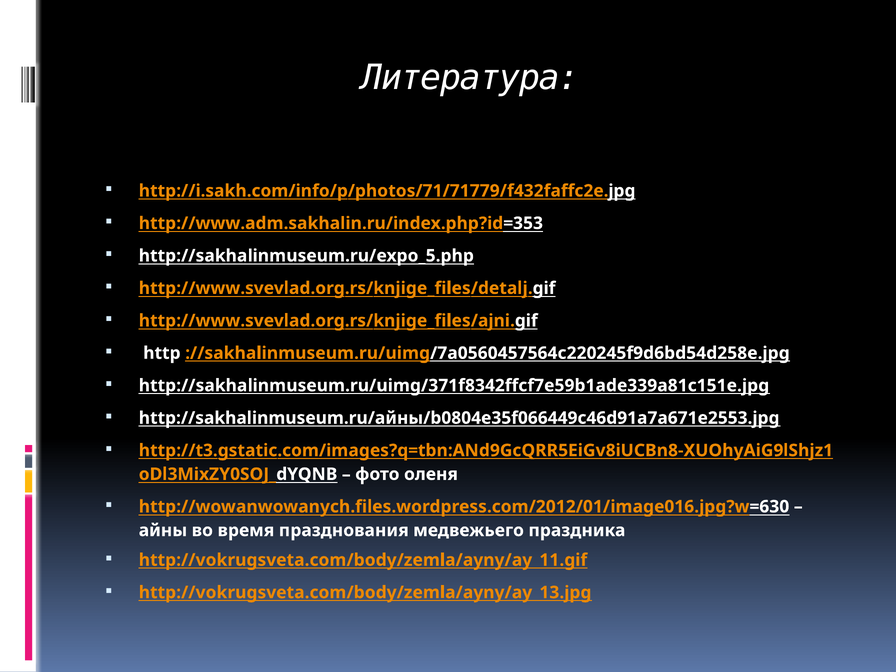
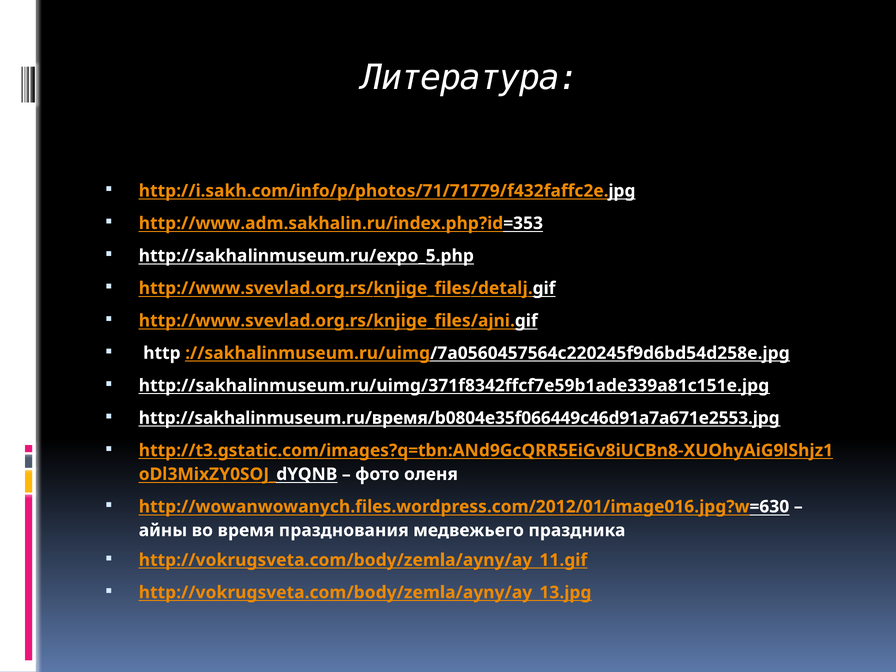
http://sakhalinmuseum.ru/айны/b0804e35f066449c46d91a7a671e2553.jpg: http://sakhalinmuseum.ru/айны/b0804e35f066449c46d91a7a671e2553.jpg -> http://sakhalinmuseum.ru/время/b0804e35f066449c46d91a7a671e2553.jpg
